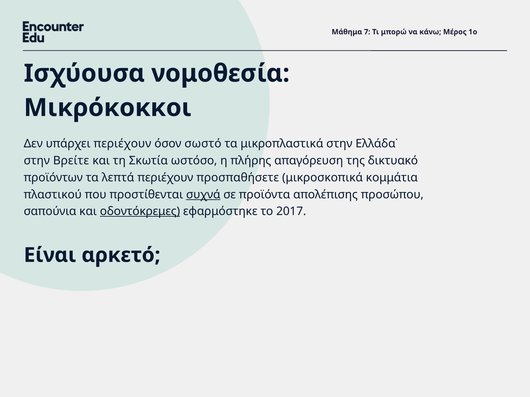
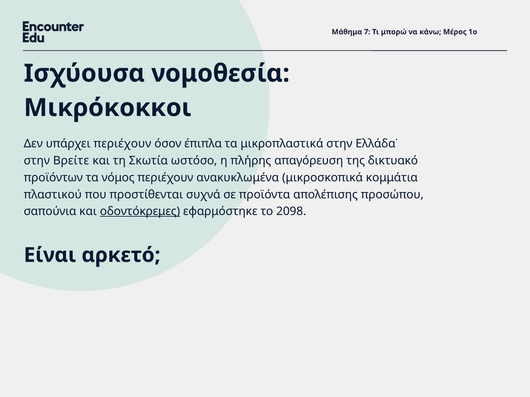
σωστό: σωστό -> έπιπλα
λεπτά: λεπτά -> νόμος
προσπαθήσετε: προσπαθήσετε -> ανακυκλωμένα
συχνά underline: present -> none
2017: 2017 -> 2098
